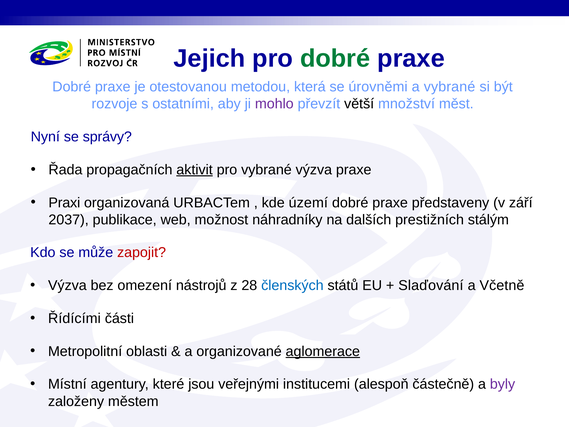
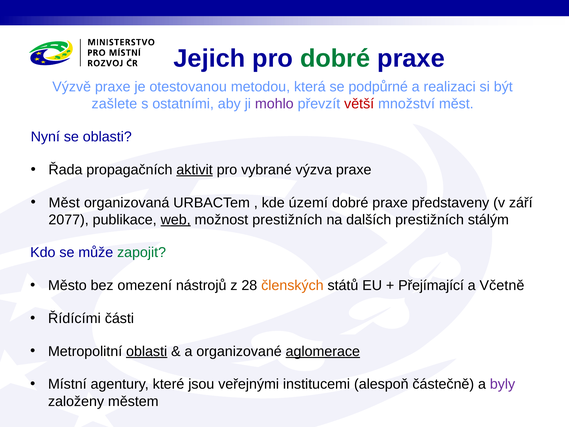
Dobré at (72, 87): Dobré -> Výzvě
úrovněmi: úrovněmi -> podpůrné
a vybrané: vybrané -> realizaci
rozvoje: rozvoje -> zašlete
větší colour: black -> red
se správy: správy -> oblasti
Praxi at (64, 203): Praxi -> Měst
2037: 2037 -> 2077
web underline: none -> present
možnost náhradníky: náhradníky -> prestižních
zapojit colour: red -> green
Výzva at (67, 285): Výzva -> Město
členských colour: blue -> orange
Slaďování: Slaďování -> Přejímající
oblasti at (147, 351) underline: none -> present
